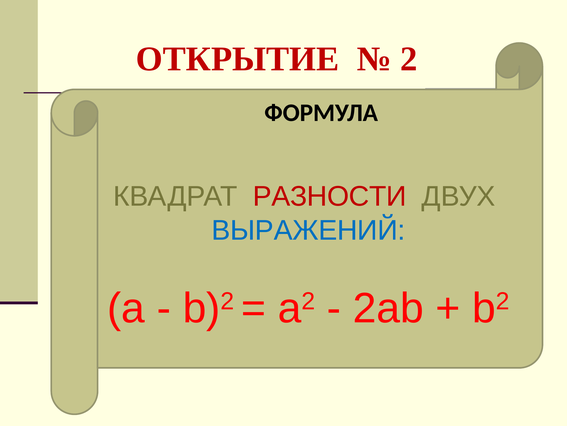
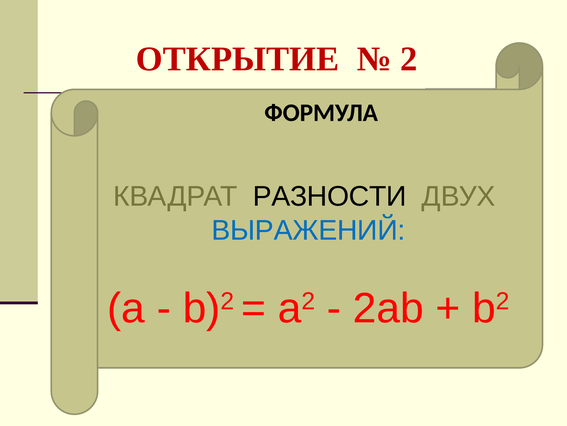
РАЗНОСТИ colour: red -> black
